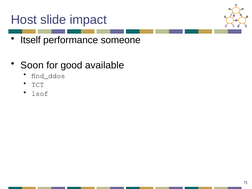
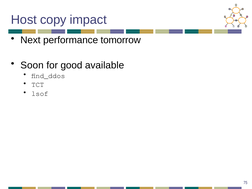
slide: slide -> copy
Itself: Itself -> Next
someone: someone -> tomorrow
